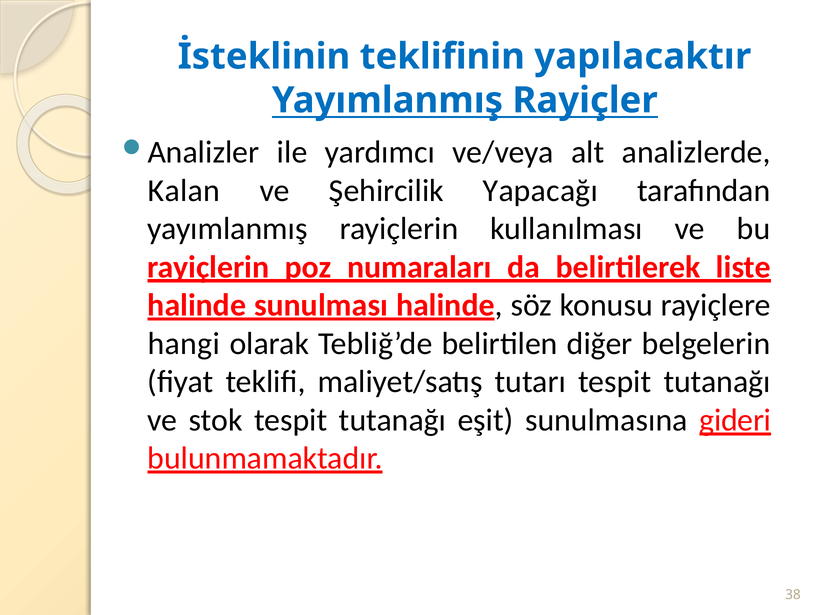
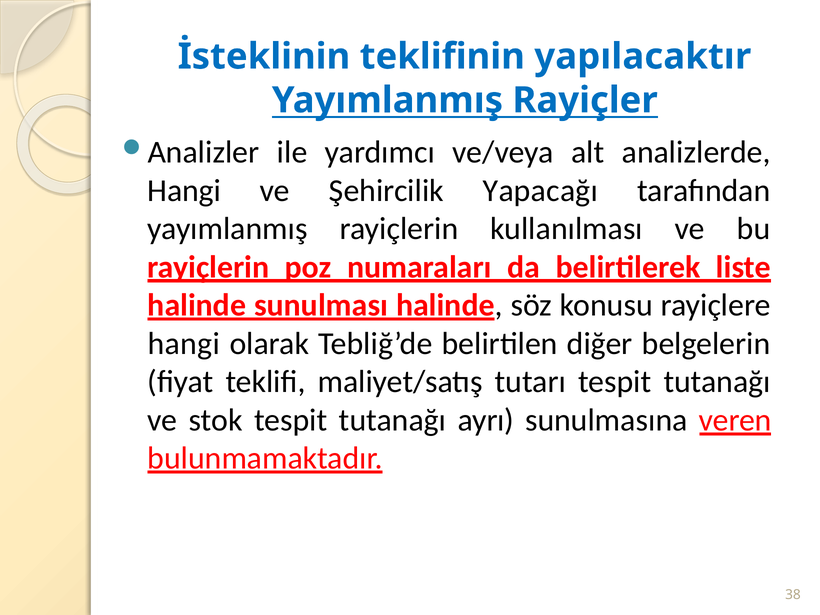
Kalan at (184, 191): Kalan -> Hangi
eşit: eşit -> ayrı
gideri: gideri -> veren
